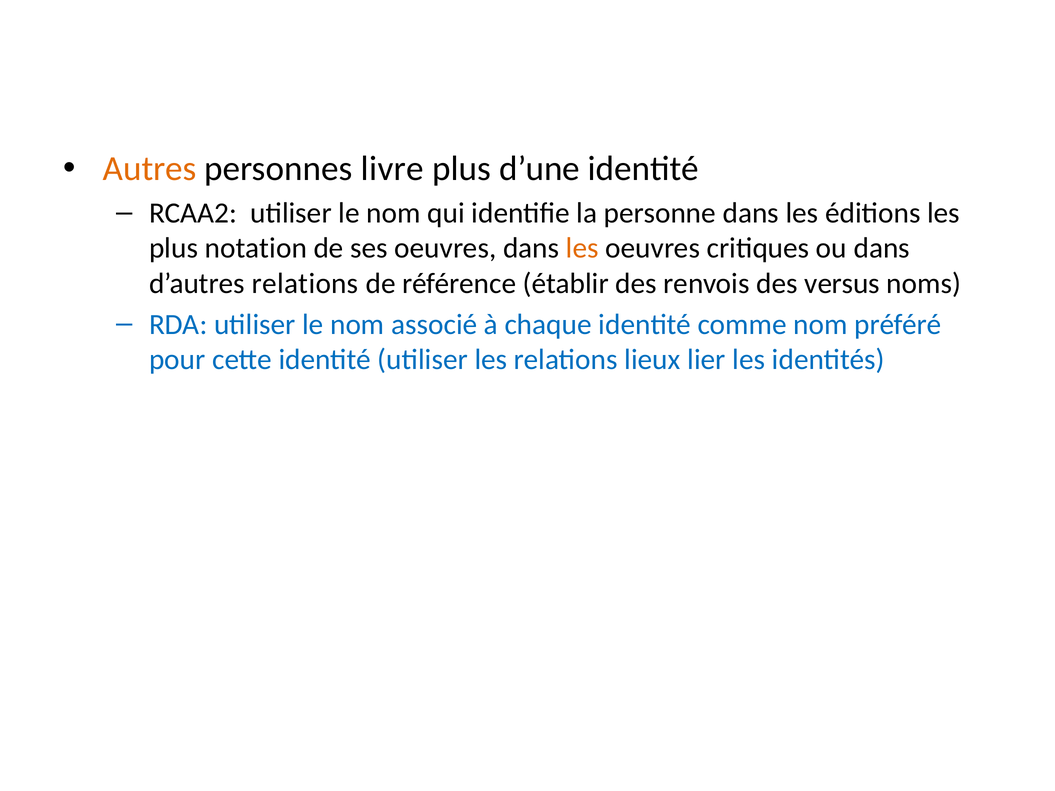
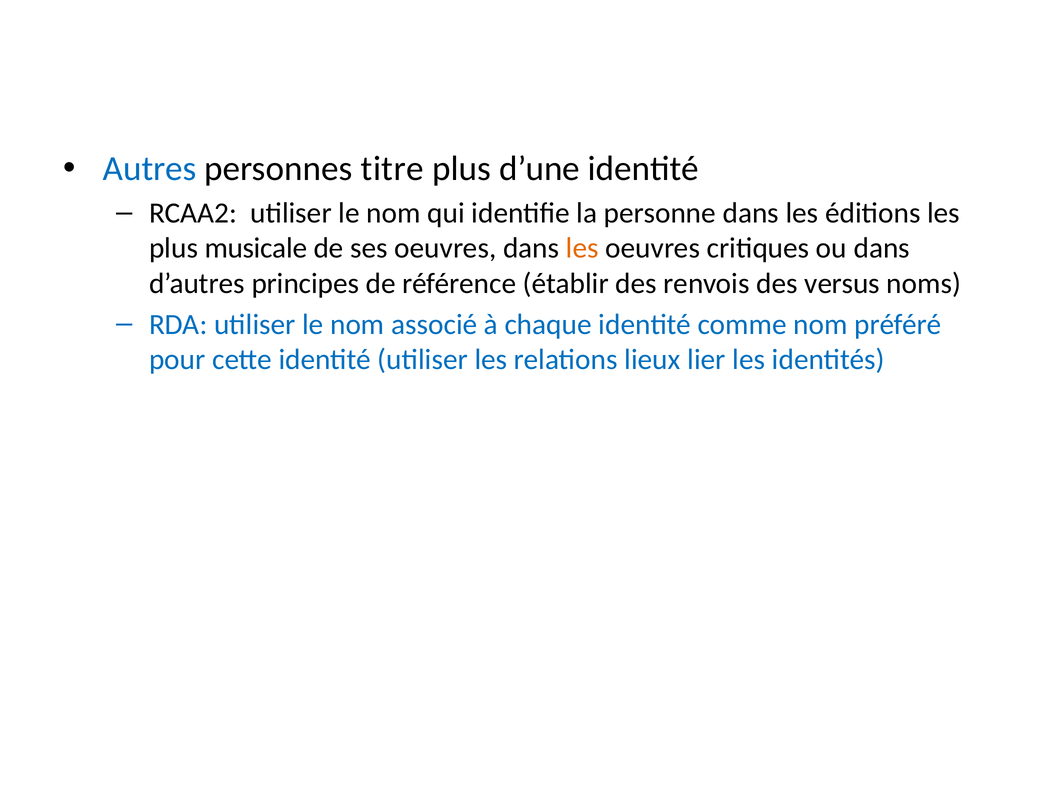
Autres colour: orange -> blue
livre: livre -> titre
notation: notation -> musicale
d’autres relations: relations -> principes
